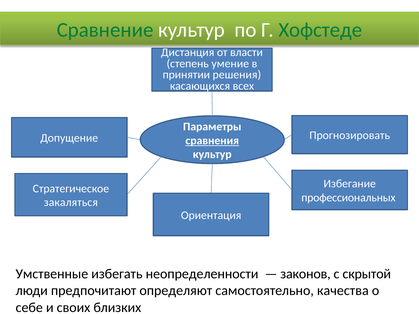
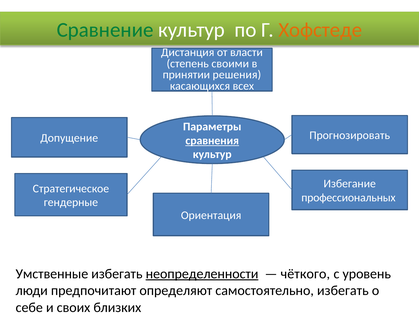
Хофстеде colour: green -> orange
умение: умение -> своими
закаляться: закаляться -> гендерные
неопределенности underline: none -> present
законов: законов -> чёткого
скрытой: скрытой -> уровень
самостоятельно качества: качества -> избегать
